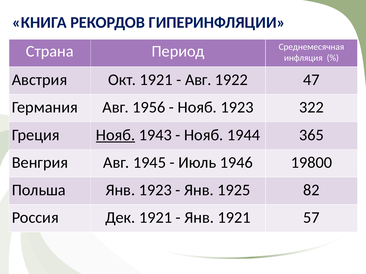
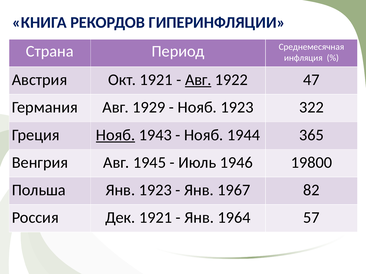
Авг at (198, 80) underline: none -> present
1956: 1956 -> 1929
1925: 1925 -> 1967
Янв 1921: 1921 -> 1964
